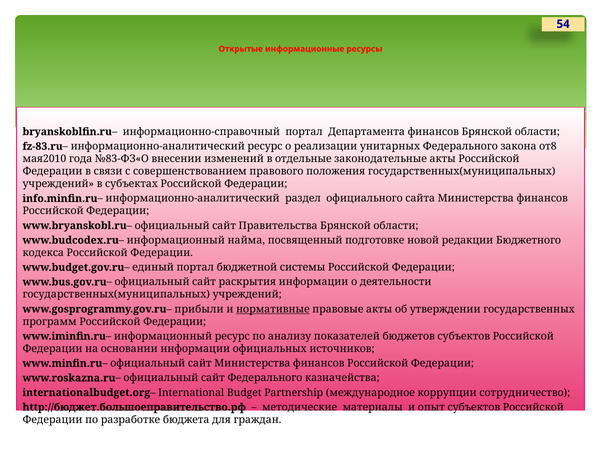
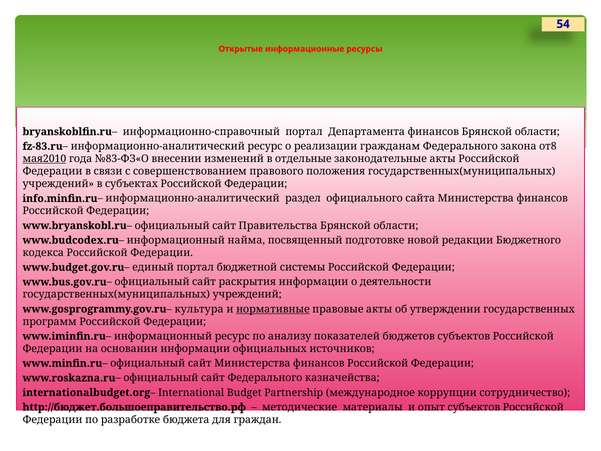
унитарных: унитарных -> гражданам
мая2010 underline: none -> present
прибыли: прибыли -> культура
